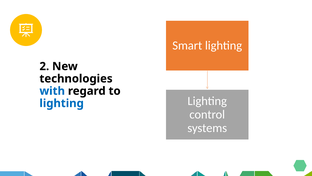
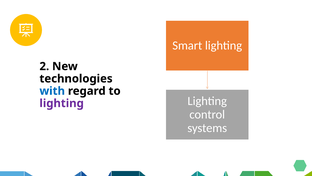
lighting at (62, 103) colour: blue -> purple
